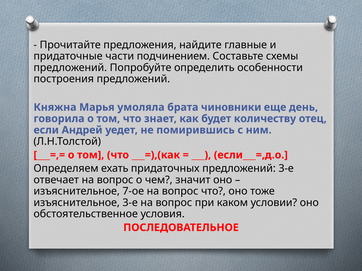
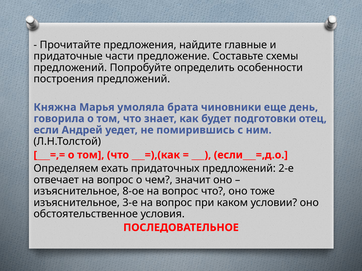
подчинением: подчинением -> предложение
количеству: количеству -> подготовки
предложений 3-е: 3-е -> 2-е
7-ое: 7-ое -> 8-ое
